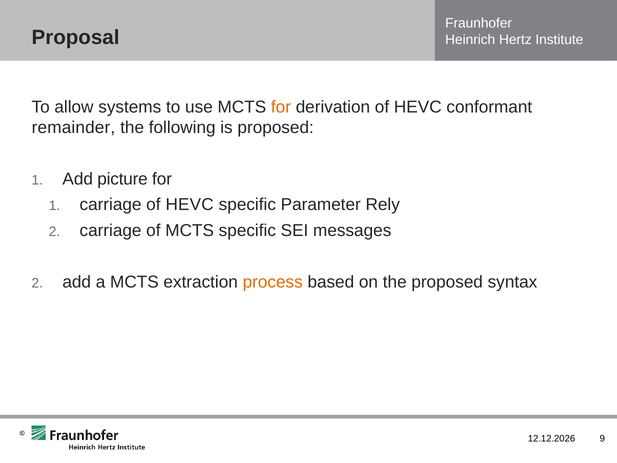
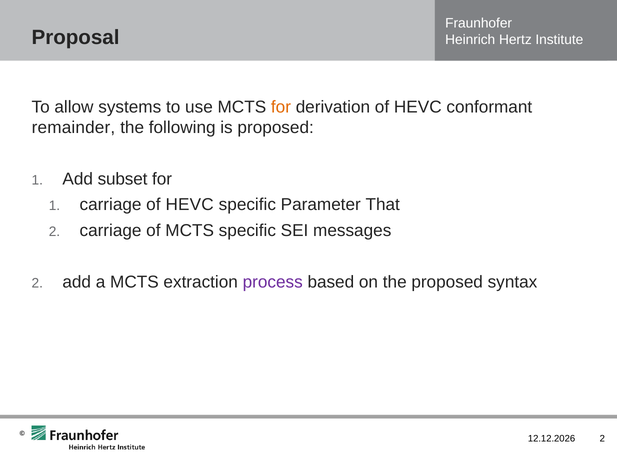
picture: picture -> subset
Rely: Rely -> That
process colour: orange -> purple
9 at (602, 438): 9 -> 2
